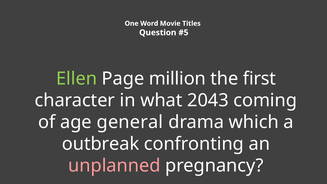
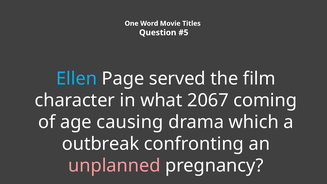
Ellen colour: light green -> light blue
million: million -> served
first: first -> film
2043: 2043 -> 2067
general: general -> causing
